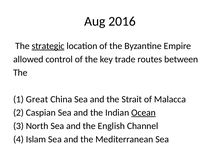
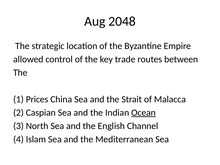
2016: 2016 -> 2048
strategic underline: present -> none
Great: Great -> Prices
